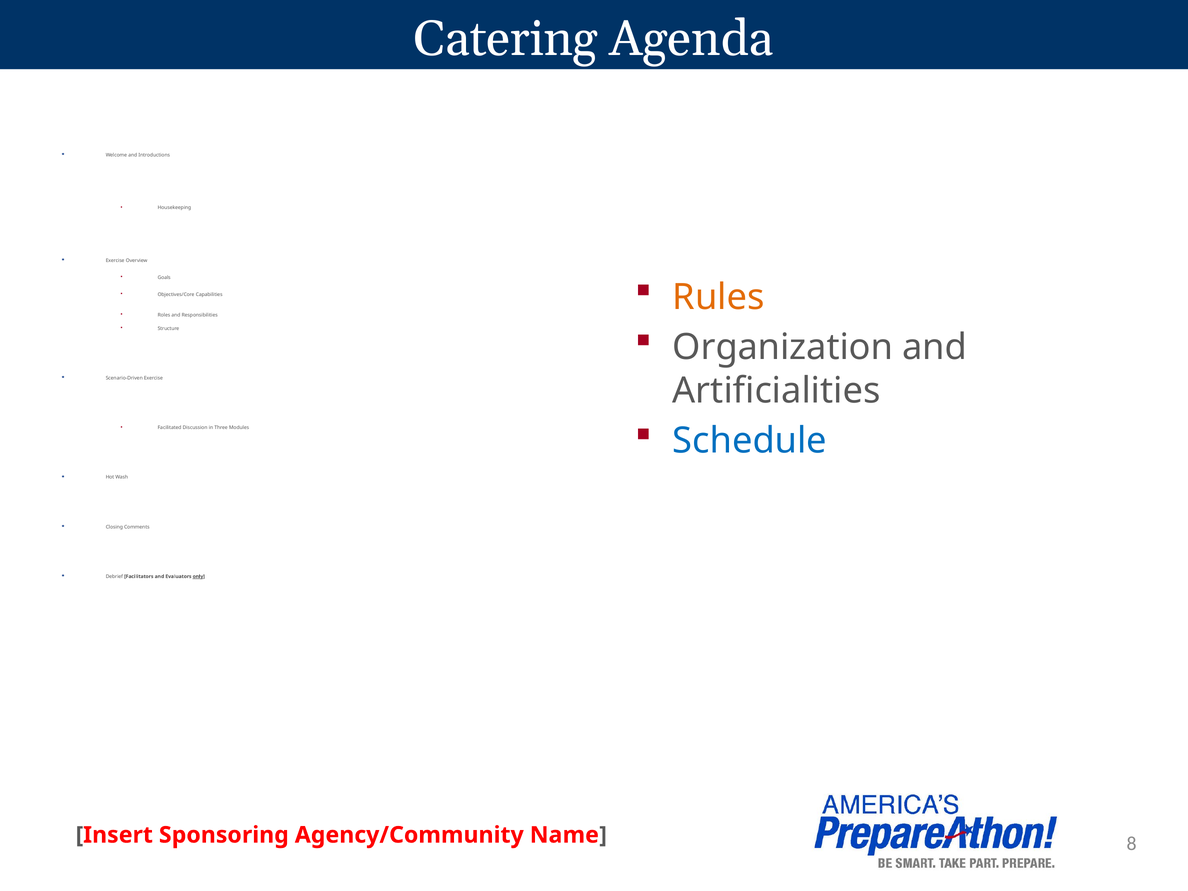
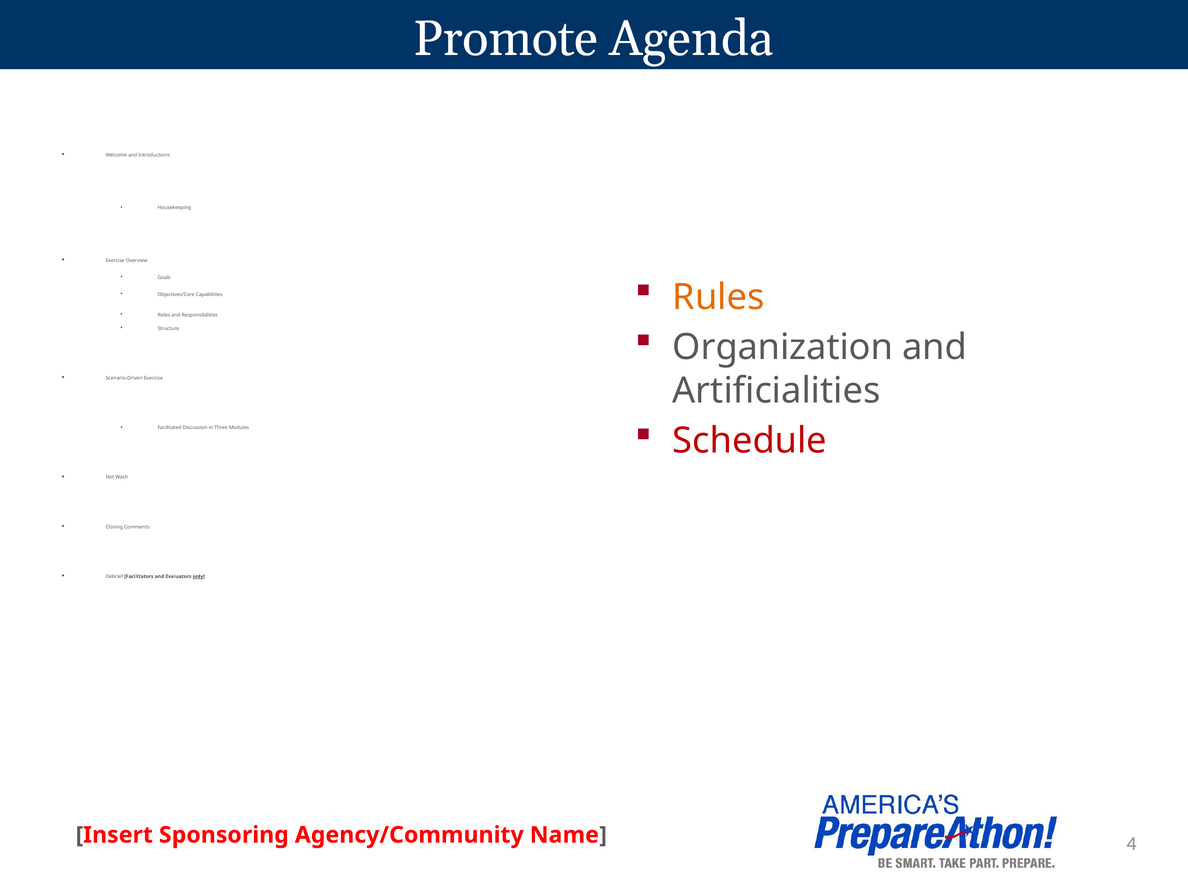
Catering: Catering -> Promote
Schedule colour: blue -> red
8: 8 -> 4
